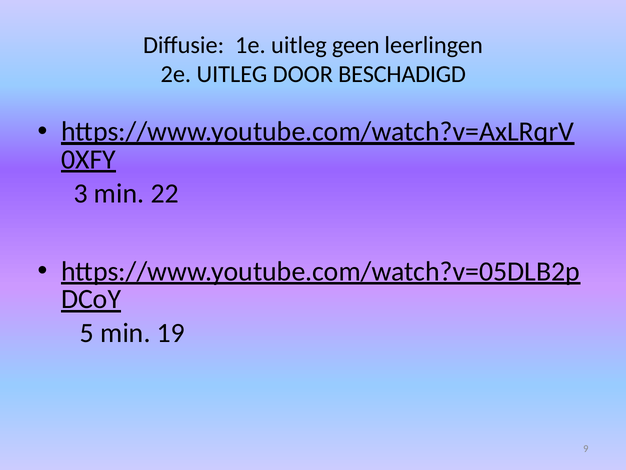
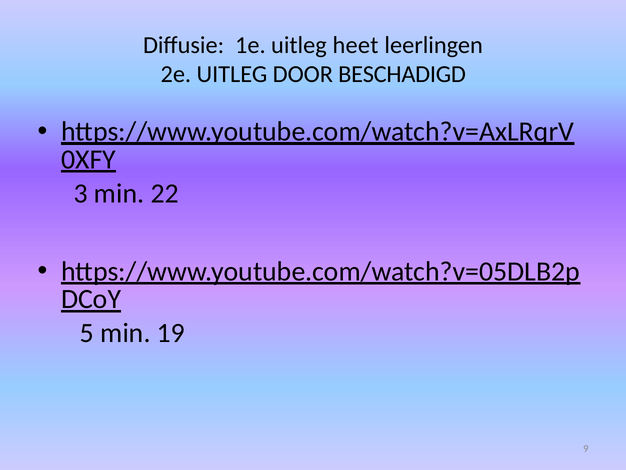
geen: geen -> heet
